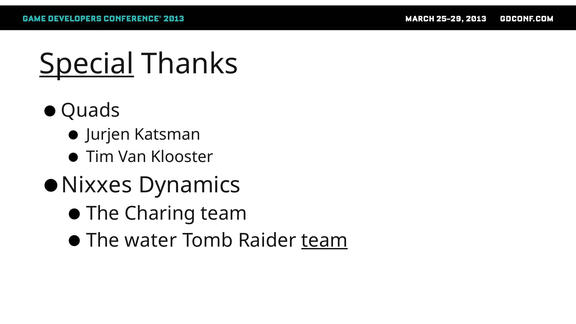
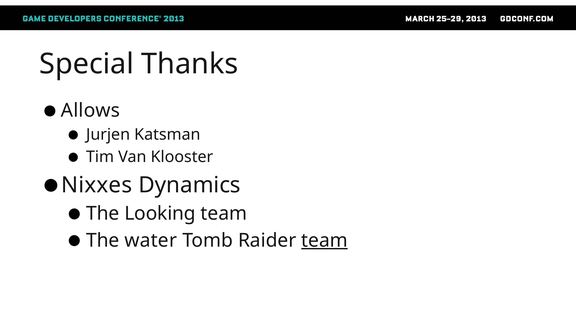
Special underline: present -> none
Quads: Quads -> Allows
Charing: Charing -> Looking
